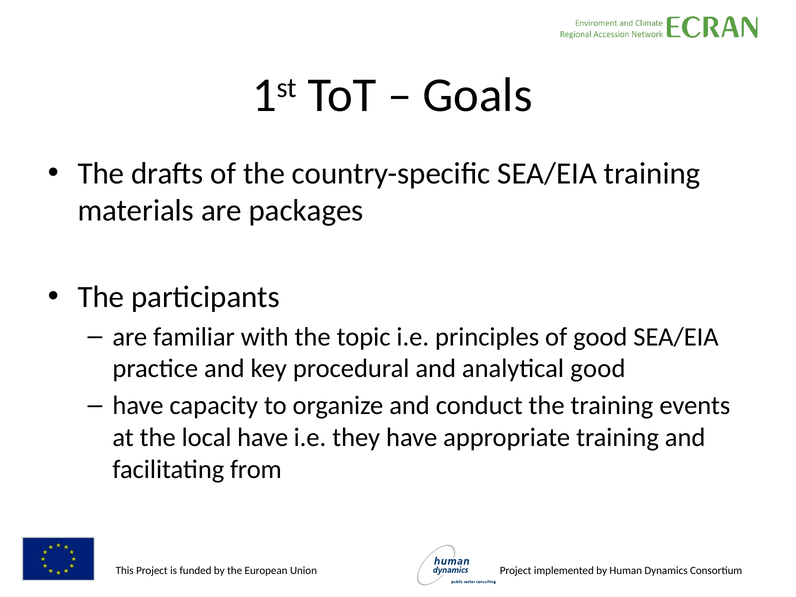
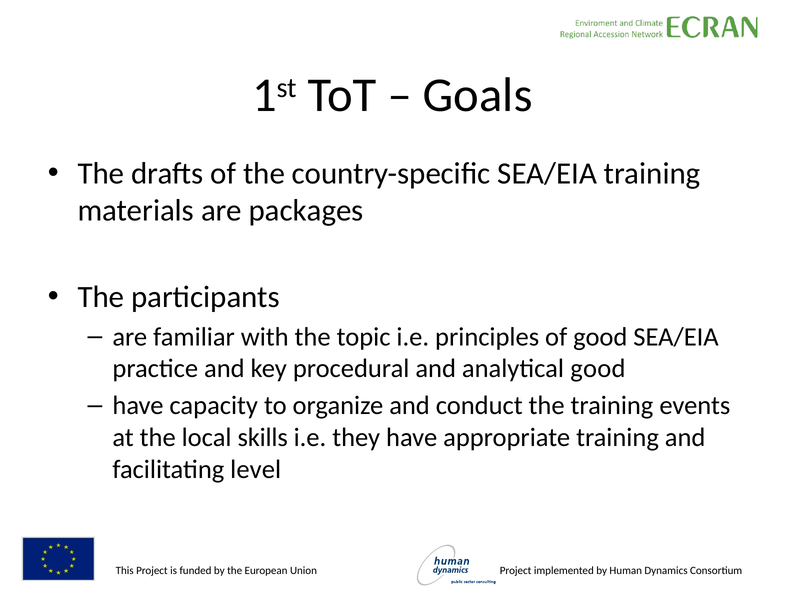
local have: have -> skills
from: from -> level
